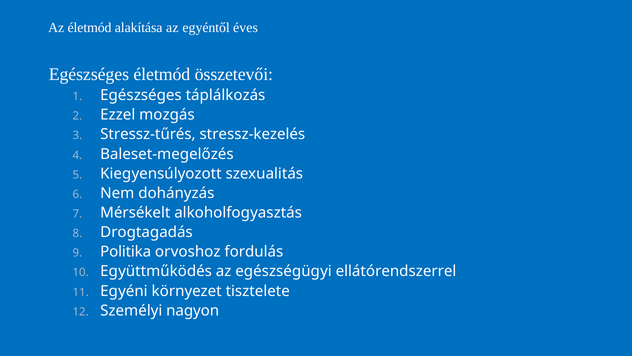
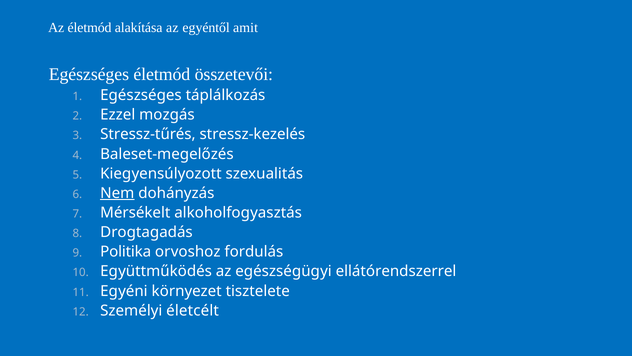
éves: éves -> amit
Nem underline: none -> present
nagyon: nagyon -> életcélt
